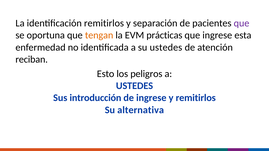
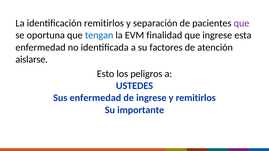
tengan colour: orange -> blue
prácticas: prácticas -> finalidad
su ustedes: ustedes -> factores
reciban: reciban -> aislarse
Sus introducción: introducción -> enfermedad
alternativa: alternativa -> importante
